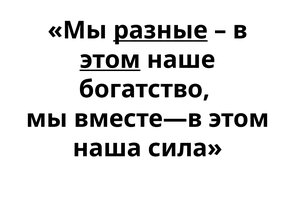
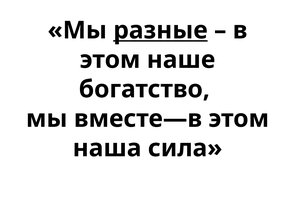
этом at (110, 60) underline: present -> none
